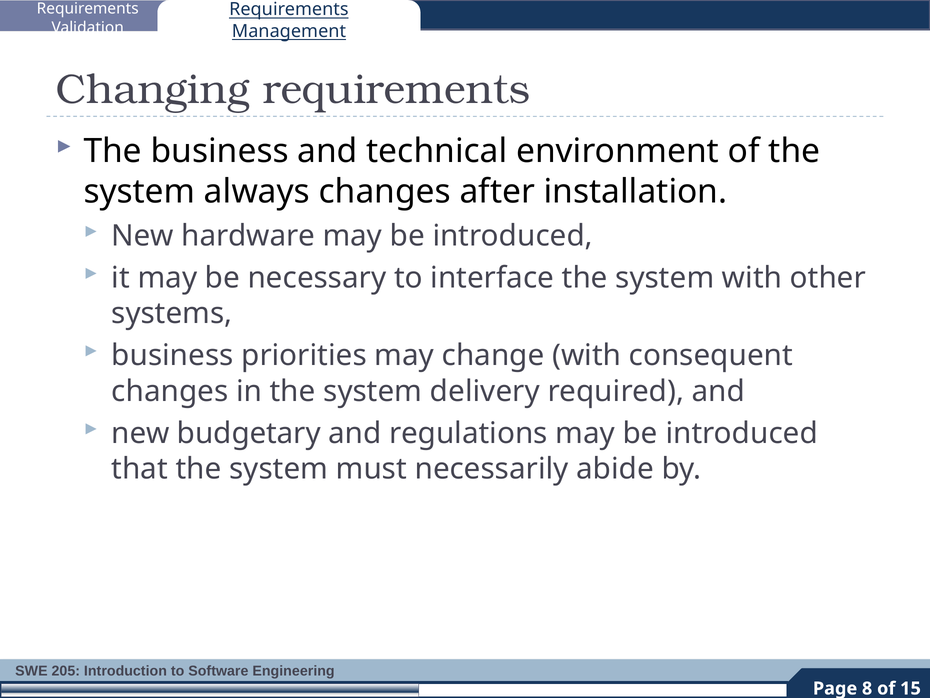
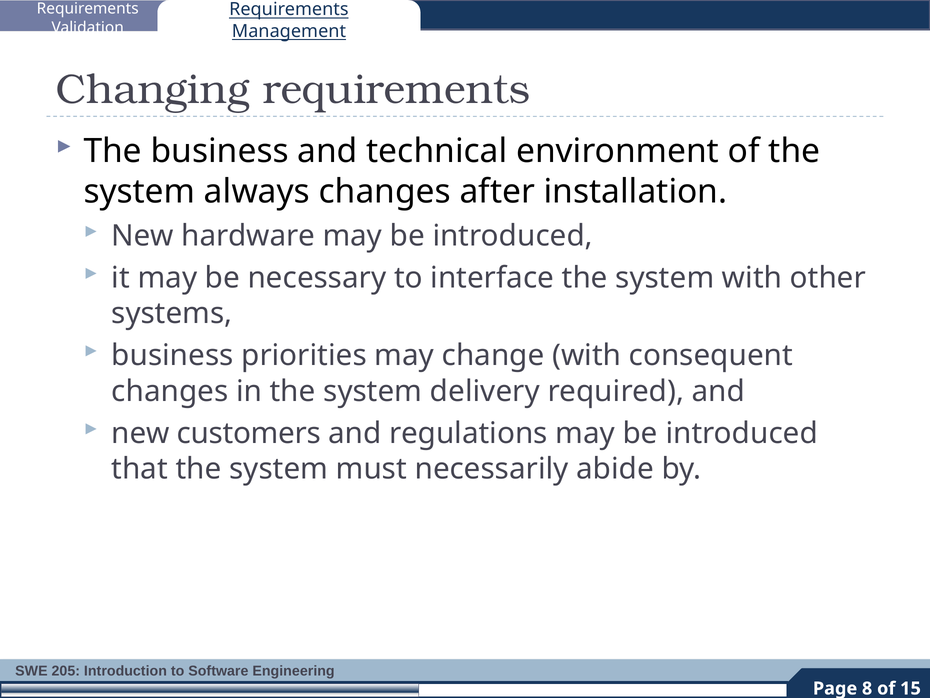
budgetary: budgetary -> customers
